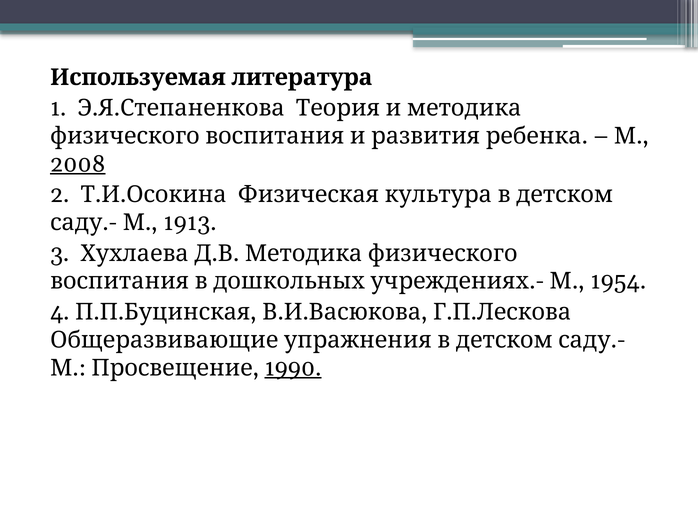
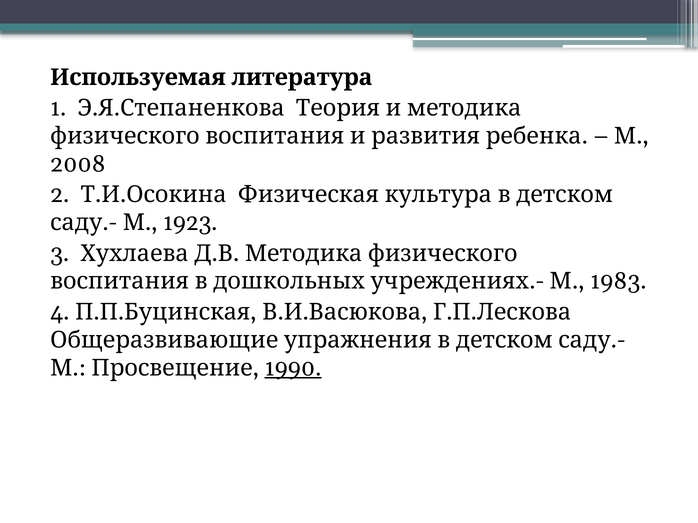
2008 underline: present -> none
1913: 1913 -> 1923
1954: 1954 -> 1983
